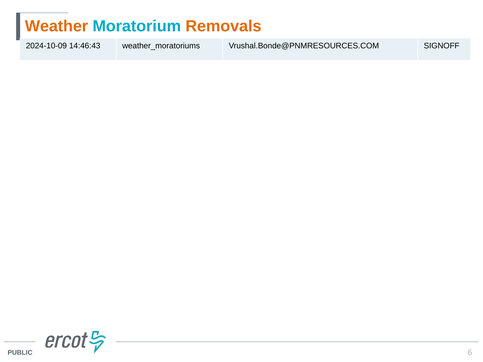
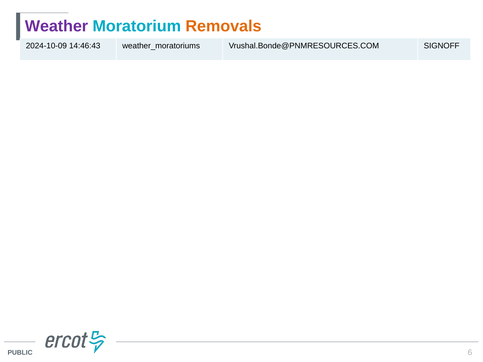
Weather colour: orange -> purple
